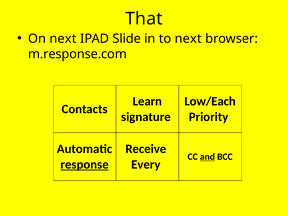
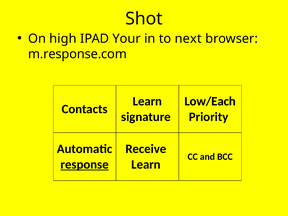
That: That -> Shot
On next: next -> high
Slide: Slide -> Your
and underline: present -> none
Every at (146, 165): Every -> Learn
